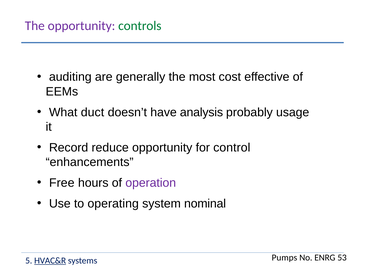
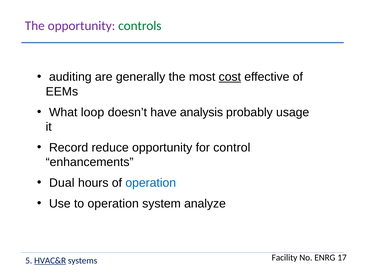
cost underline: none -> present
duct: duct -> loop
Free: Free -> Dual
operation at (151, 183) colour: purple -> blue
to operating: operating -> operation
nominal: nominal -> analyze
Pumps: Pumps -> Facility
53: 53 -> 17
